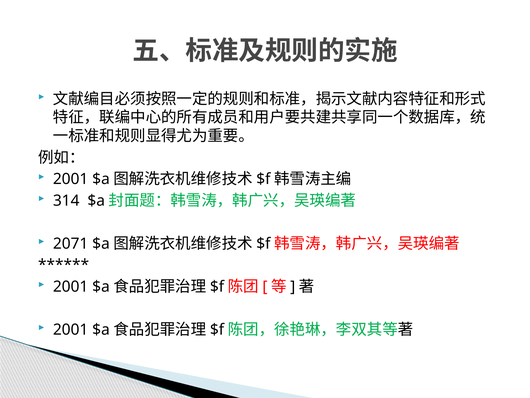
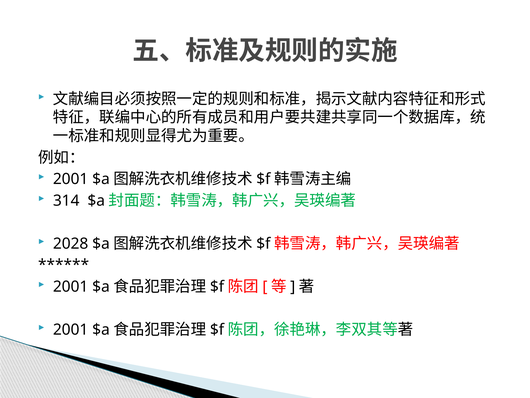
2071: 2071 -> 2028
